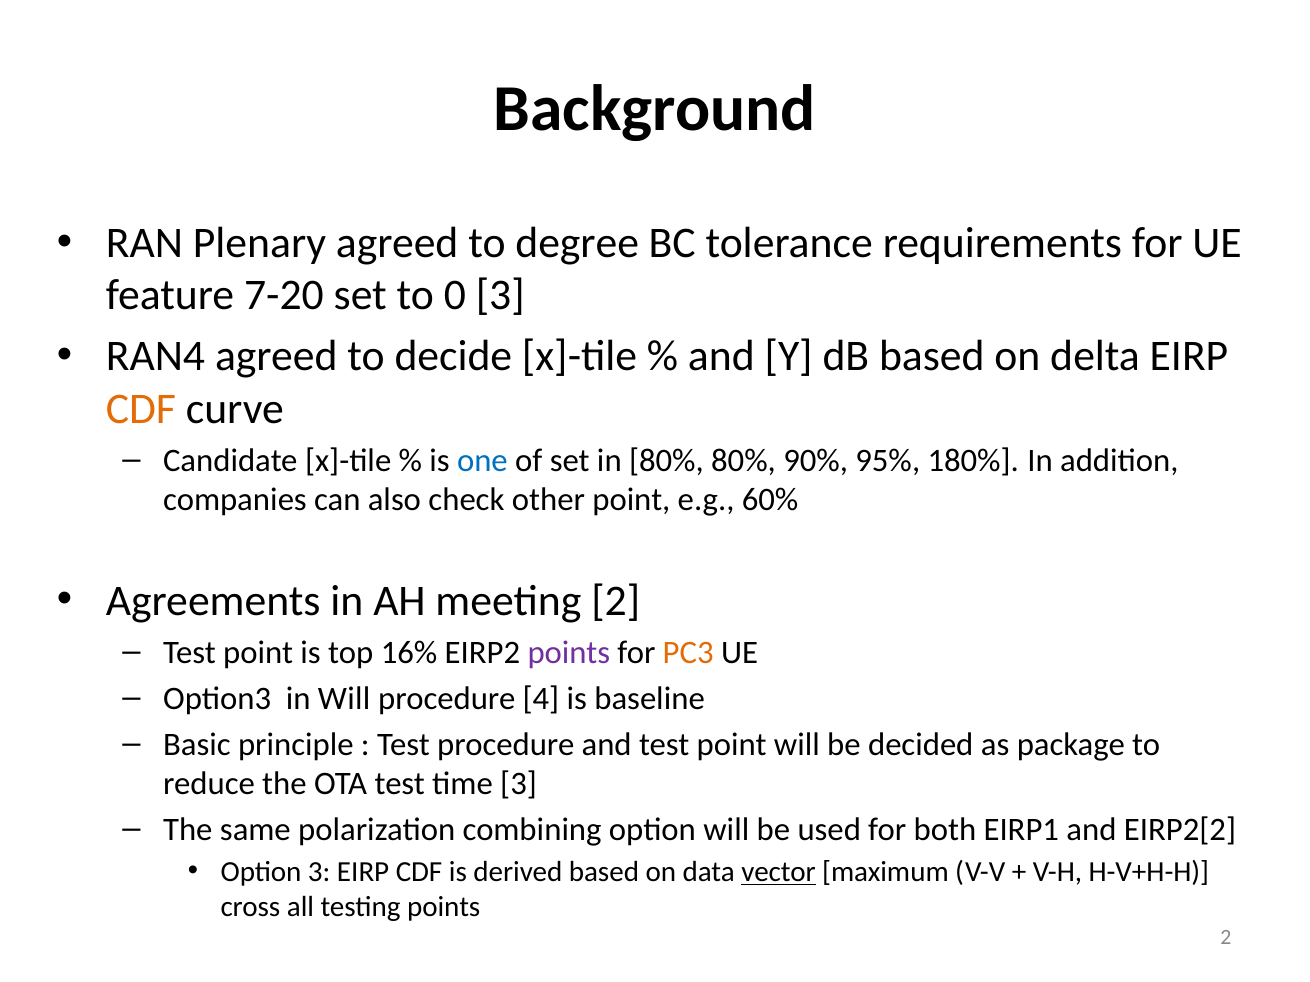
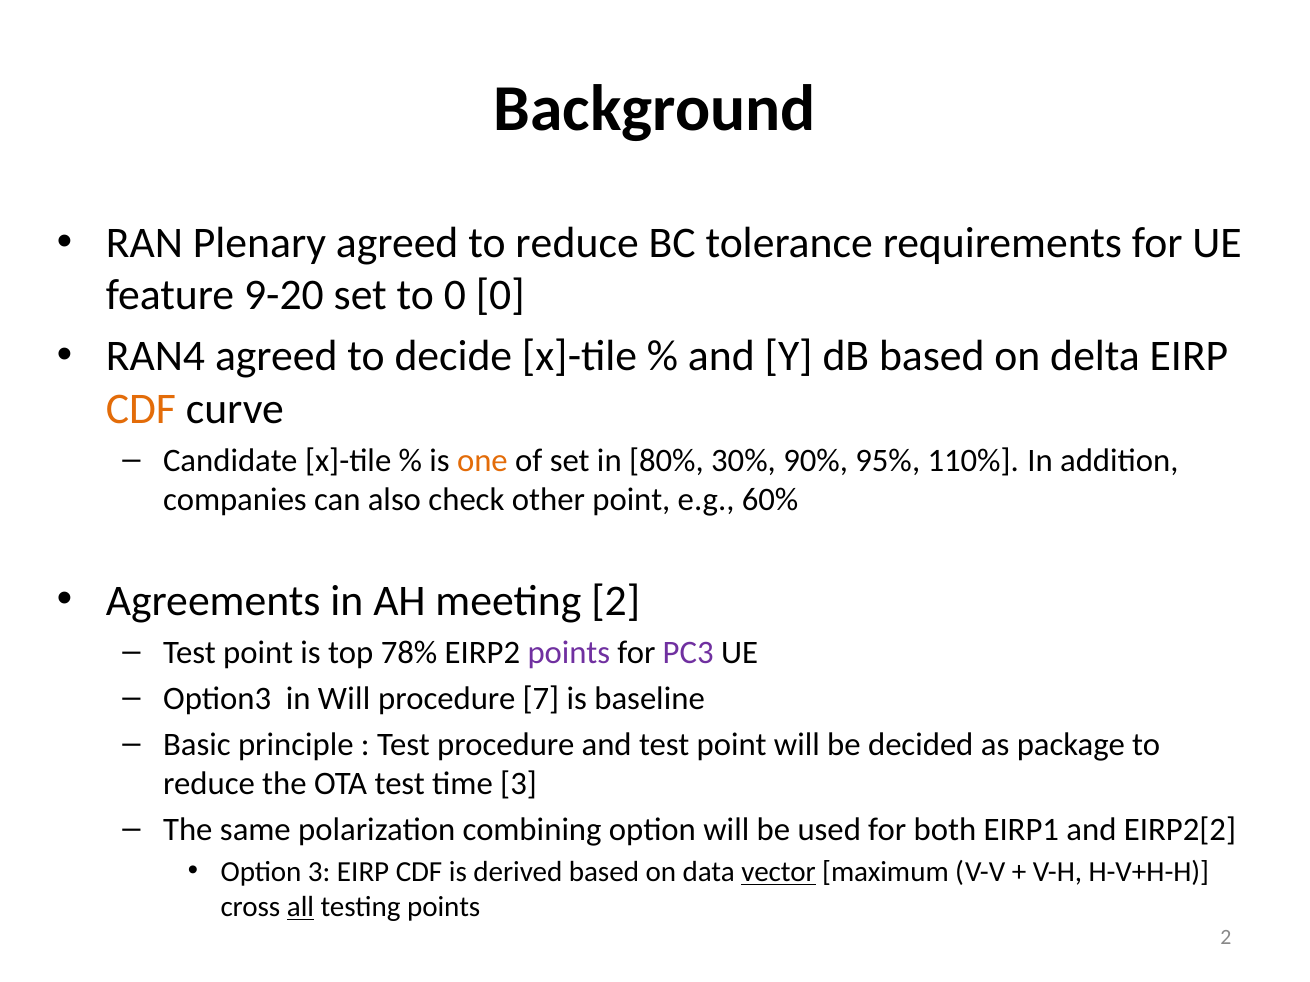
agreed to degree: degree -> reduce
7-20: 7-20 -> 9-20
0 3: 3 -> 0
one colour: blue -> orange
80% 80%: 80% -> 30%
180%: 180% -> 110%
16%: 16% -> 78%
PC3 colour: orange -> purple
4: 4 -> 7
all underline: none -> present
